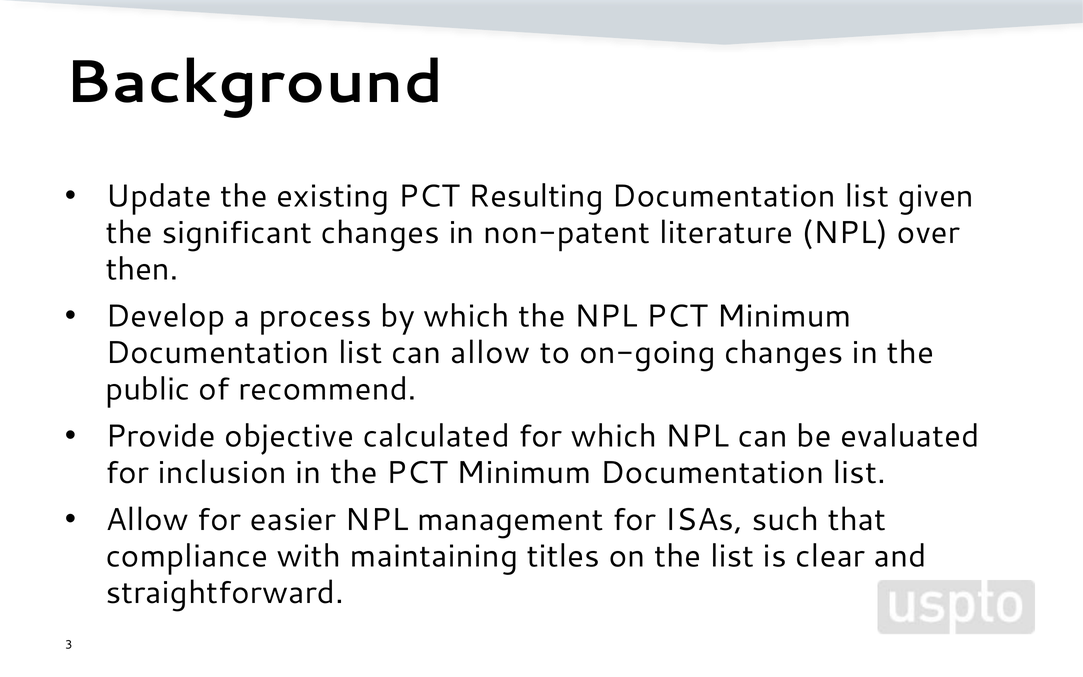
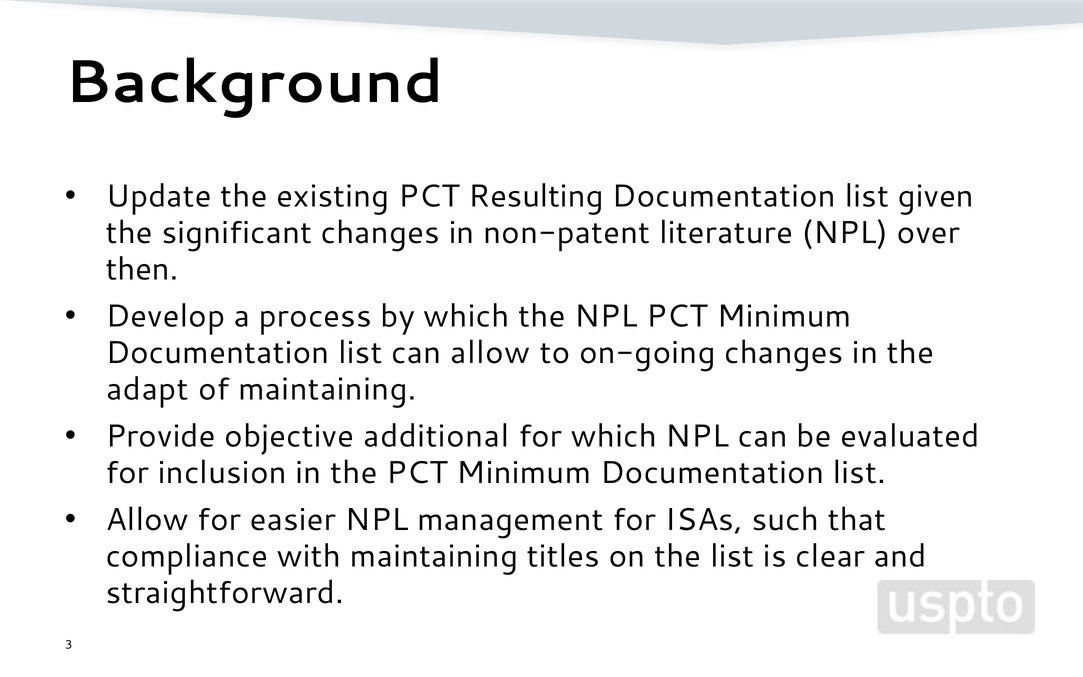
public: public -> adapt
of recommend: recommend -> maintaining
calculated: calculated -> additional
